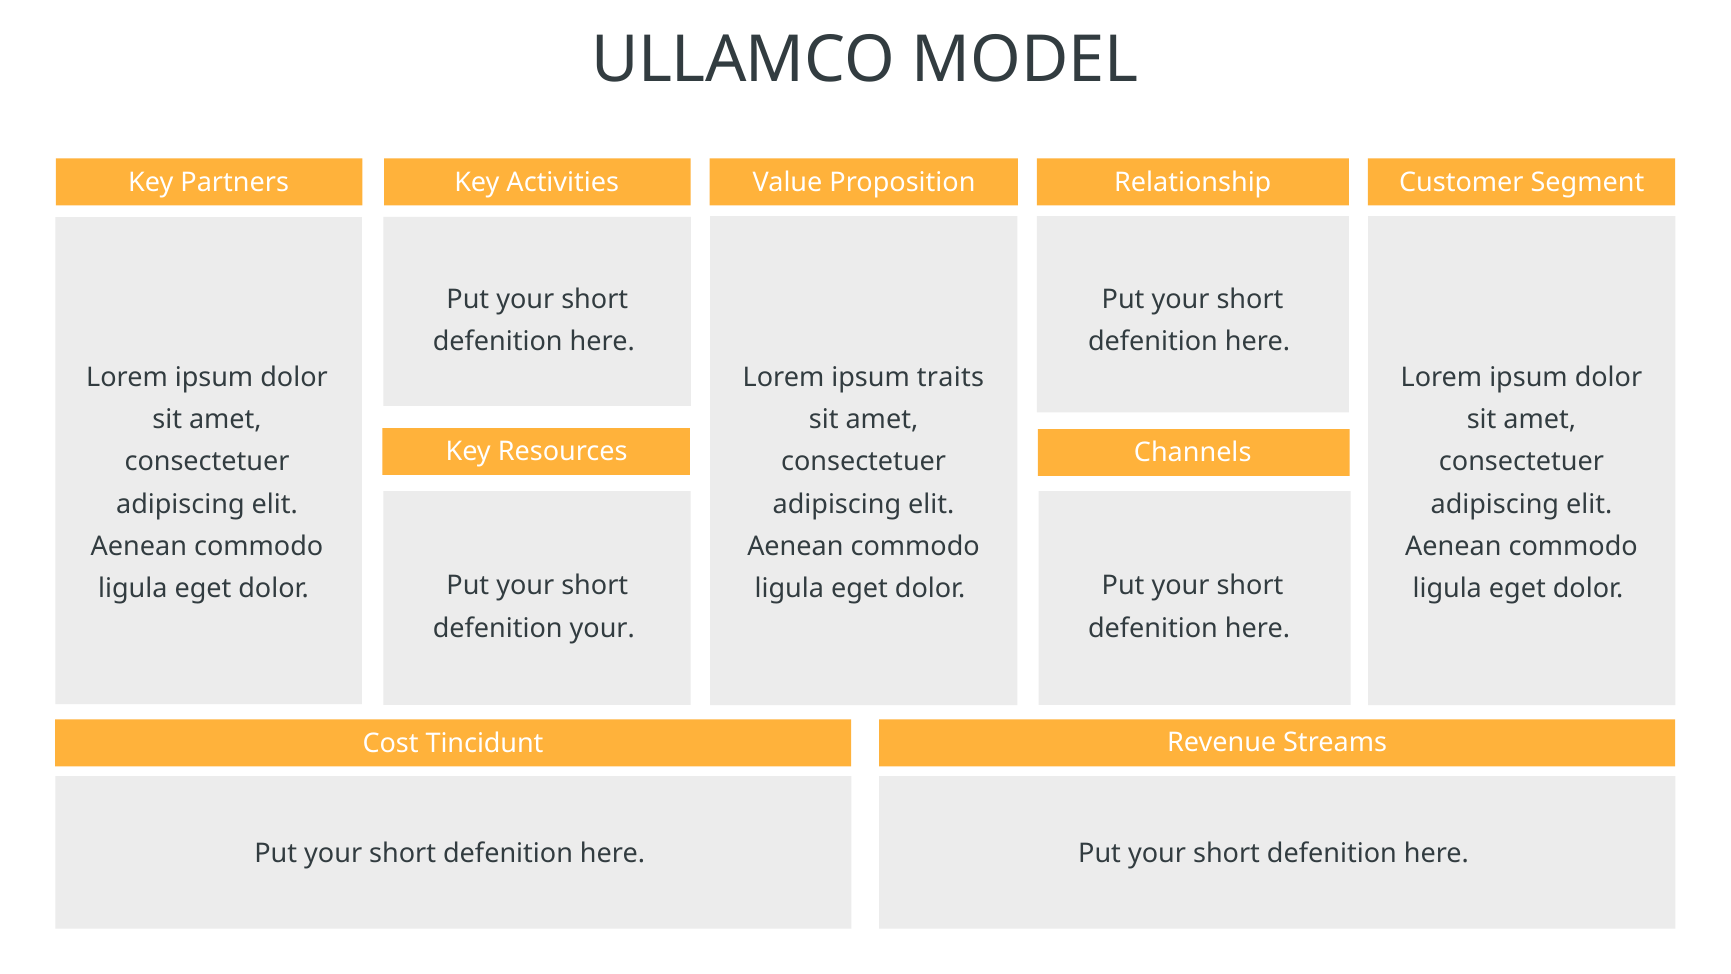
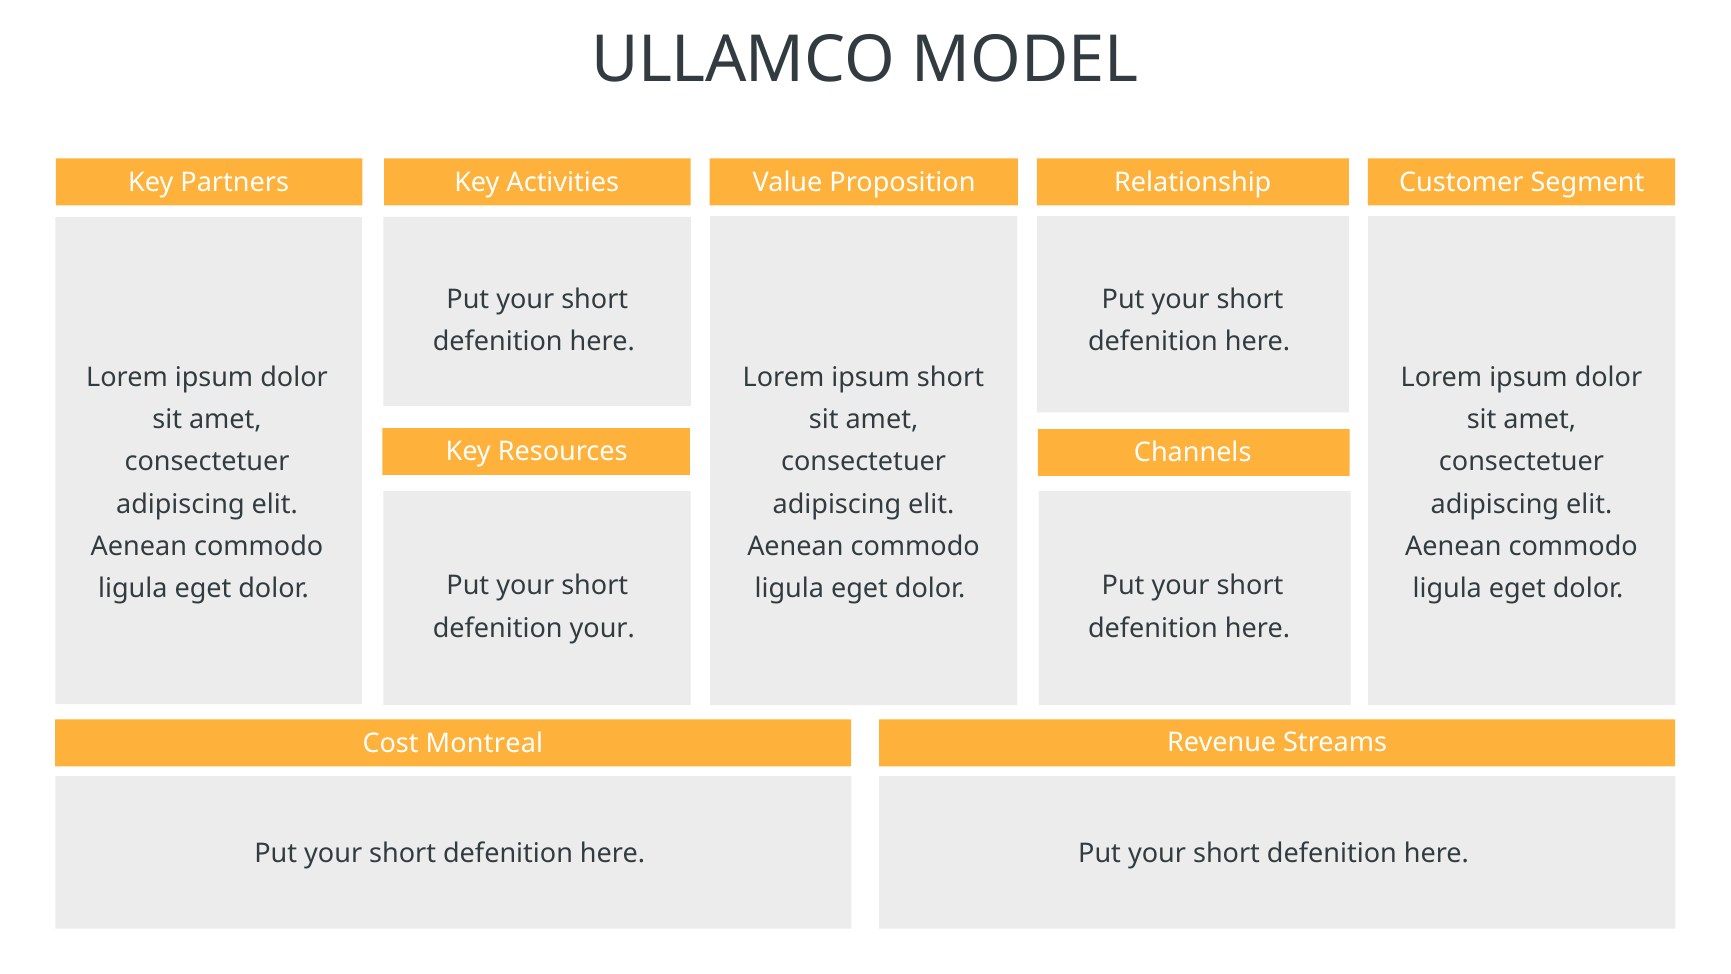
ipsum traits: traits -> short
Tincidunt: Tincidunt -> Montreal
